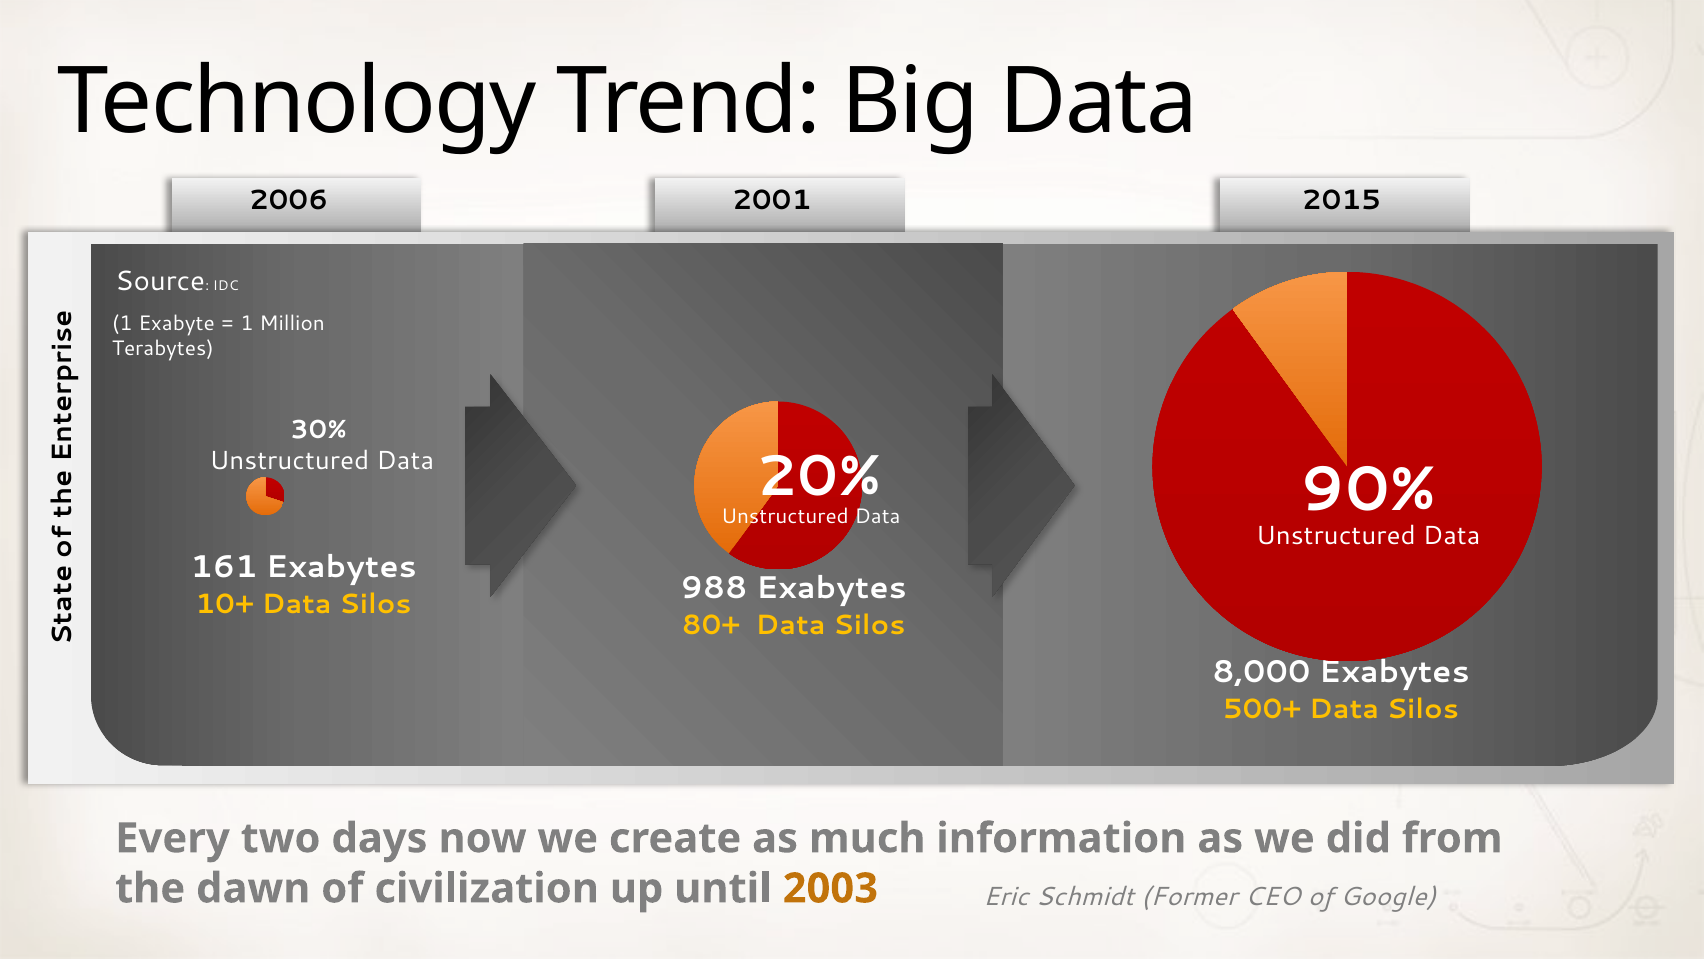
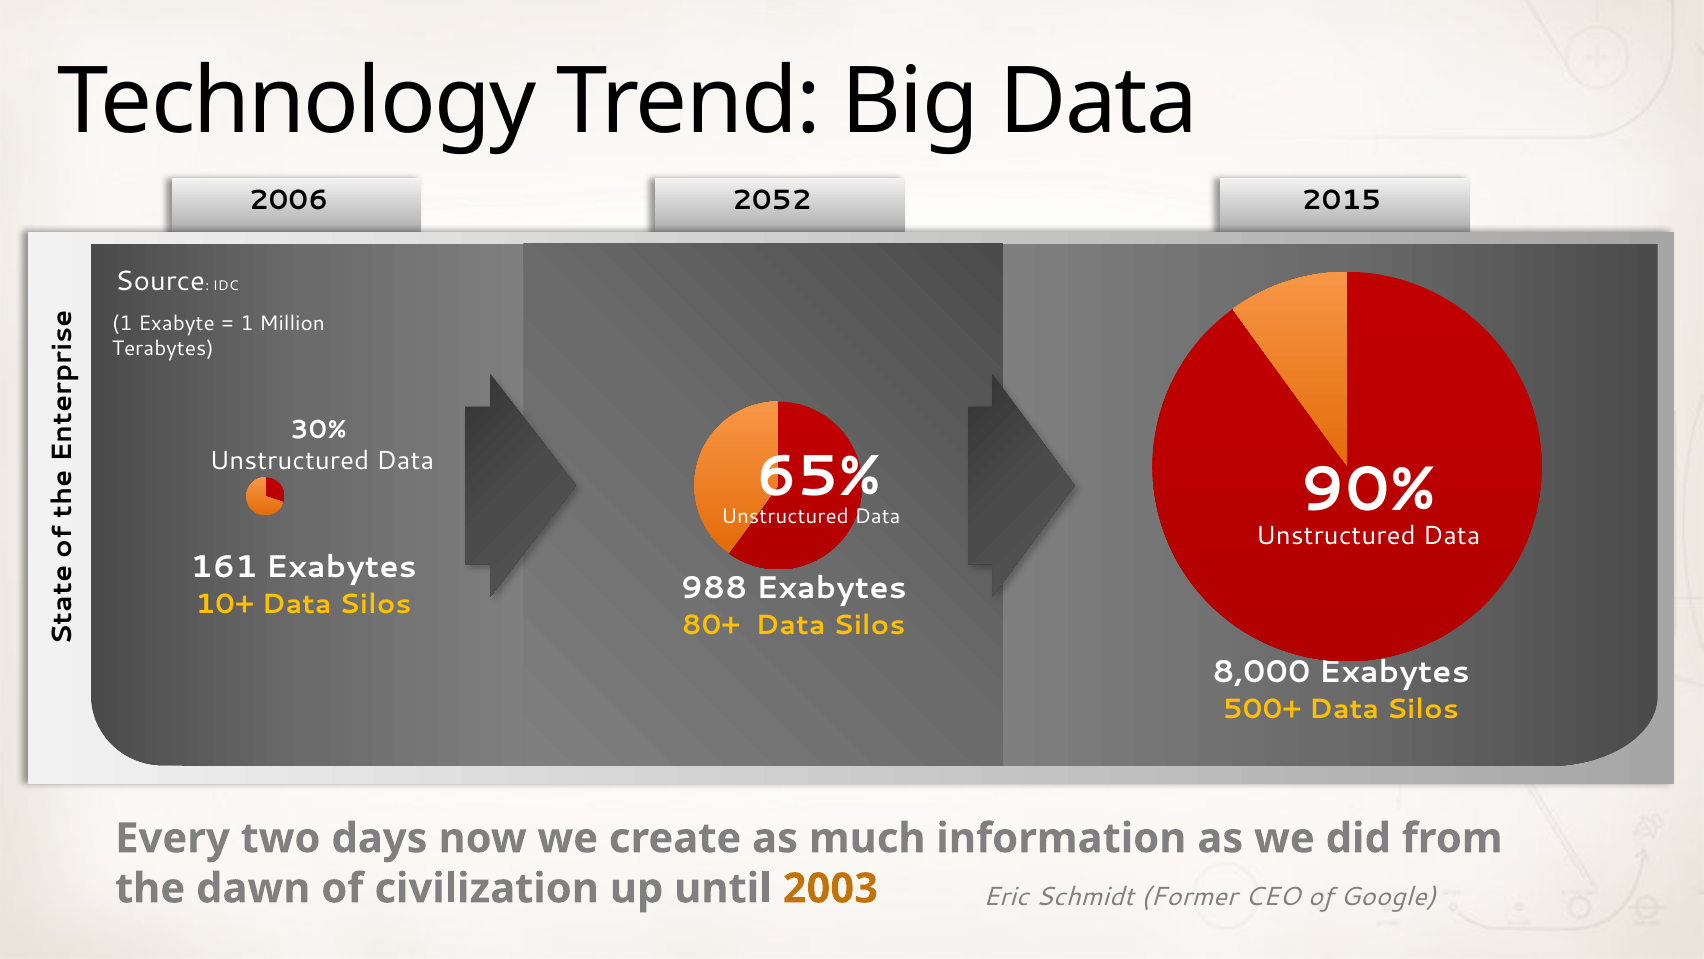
2001: 2001 -> 2052
20%: 20% -> 65%
